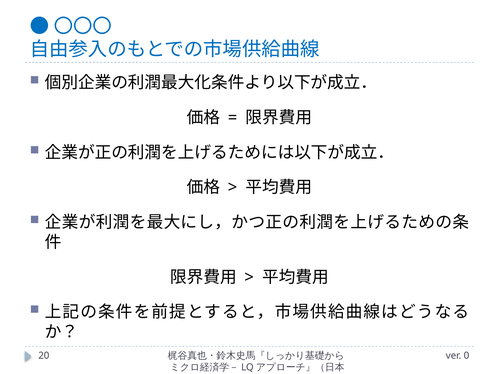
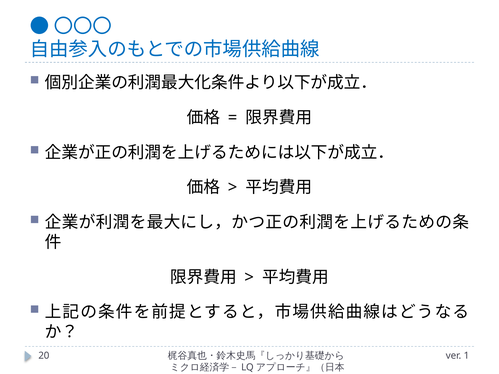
0: 0 -> 1
